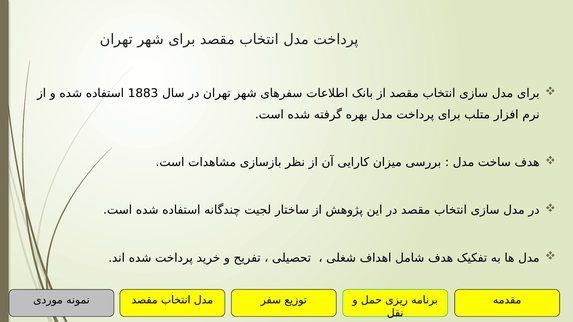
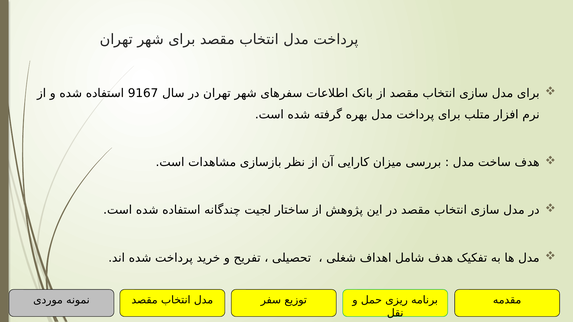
1883: 1883 -> 9167
